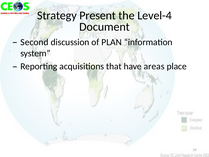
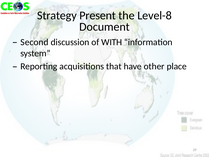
Level-4: Level-4 -> Level-8
PLAN: PLAN -> WITH
areas: areas -> other
